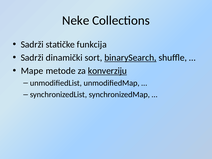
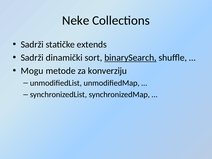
funkcija: funkcija -> extends
Mape: Mape -> Mogu
konverziju underline: present -> none
